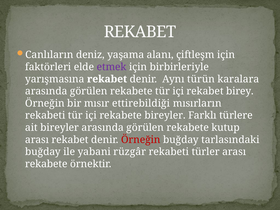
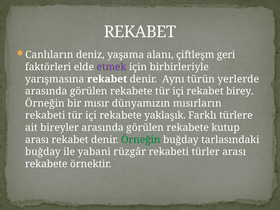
çiftleşm için: için -> geri
karalara: karalara -> yerlerde
ettirebildiği: ettirebildiği -> dünyamızın
rekabete bireyler: bireyler -> yaklaşık
Örneğin at (141, 140) colour: red -> green
